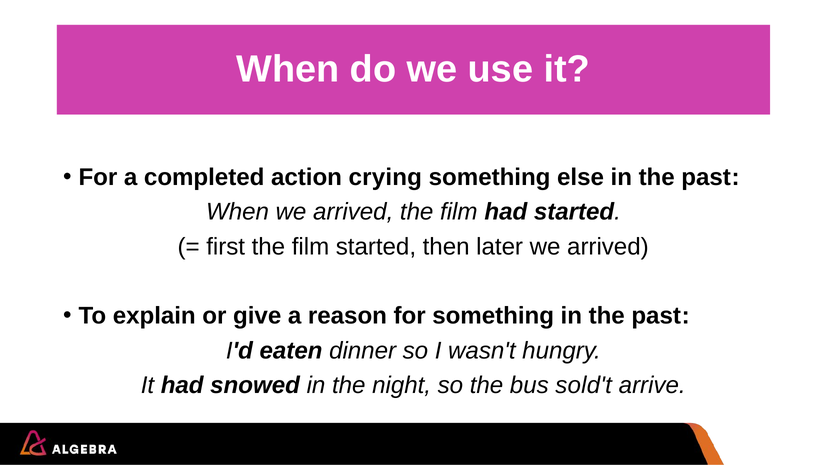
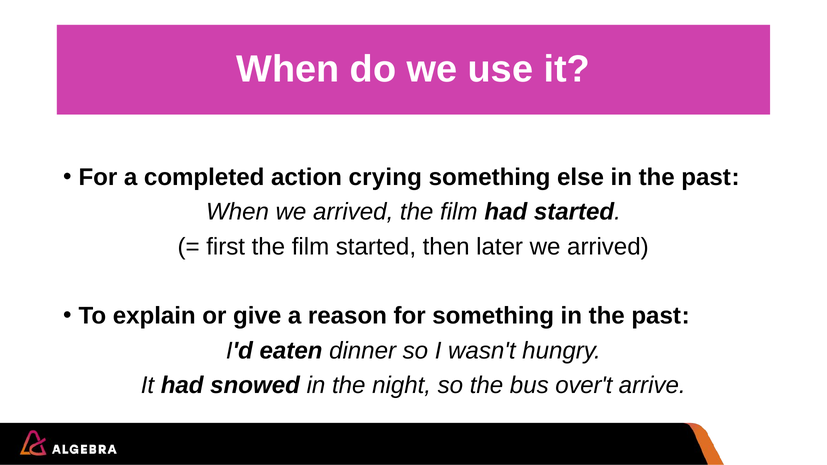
sold't: sold't -> over't
